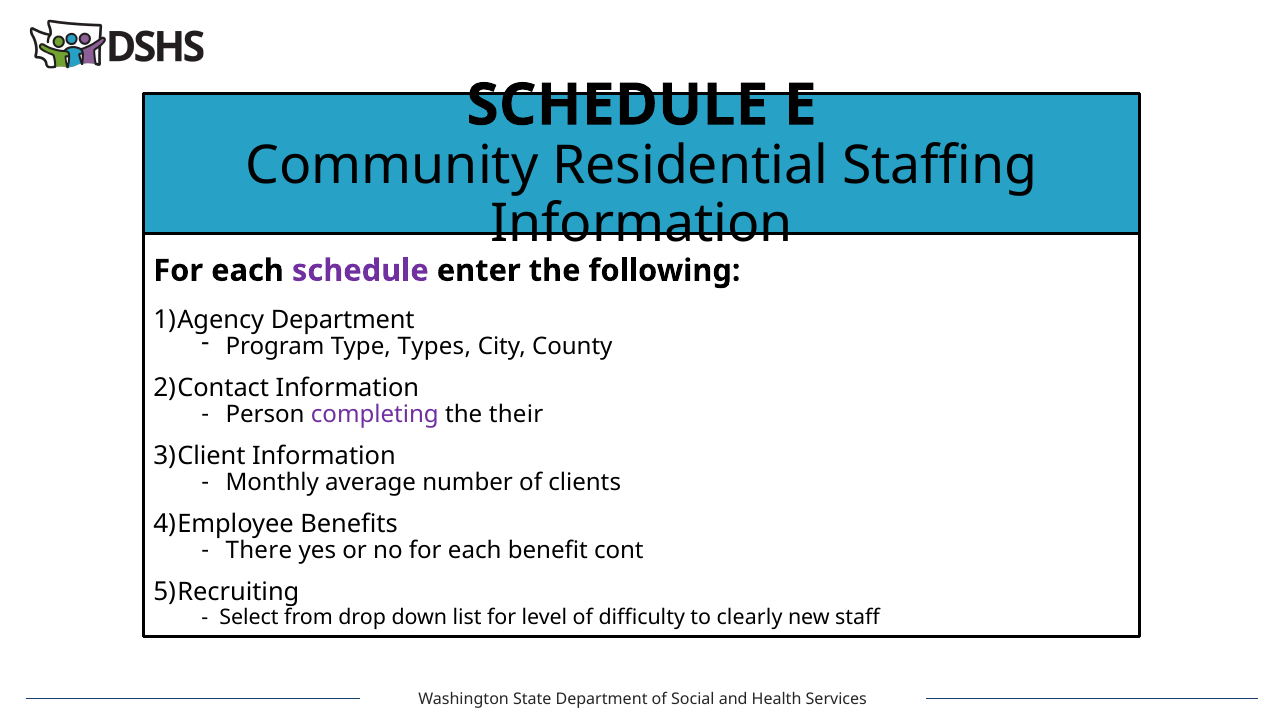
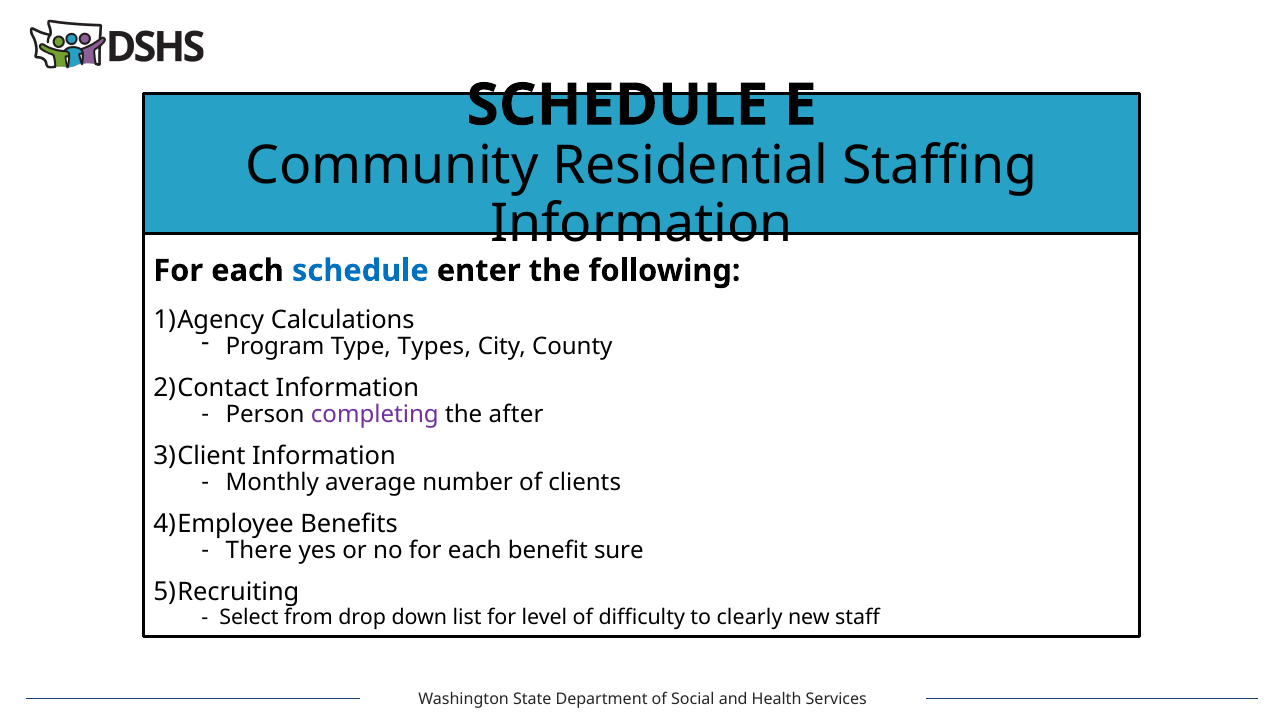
schedule at (360, 271) colour: purple -> blue
Department at (343, 320): Department -> Calculations
their: their -> after
cont: cont -> sure
